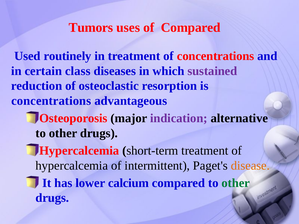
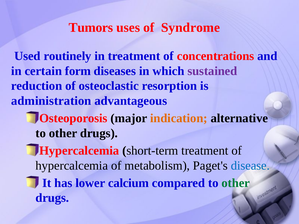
of Compared: Compared -> Syndrome
class: class -> form
concentrations at (51, 101): concentrations -> administration
indication colour: purple -> orange
intermittent: intermittent -> metabolism
disease colour: orange -> blue
